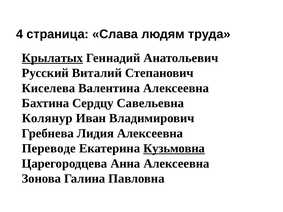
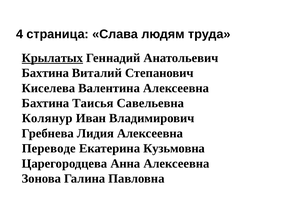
Русский at (45, 73): Русский -> Бахтина
Сердцу: Сердцу -> Таисья
Кузьмовна underline: present -> none
